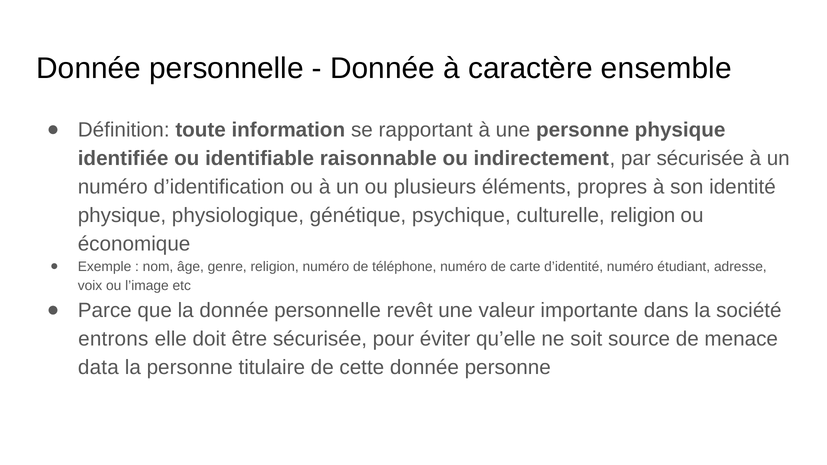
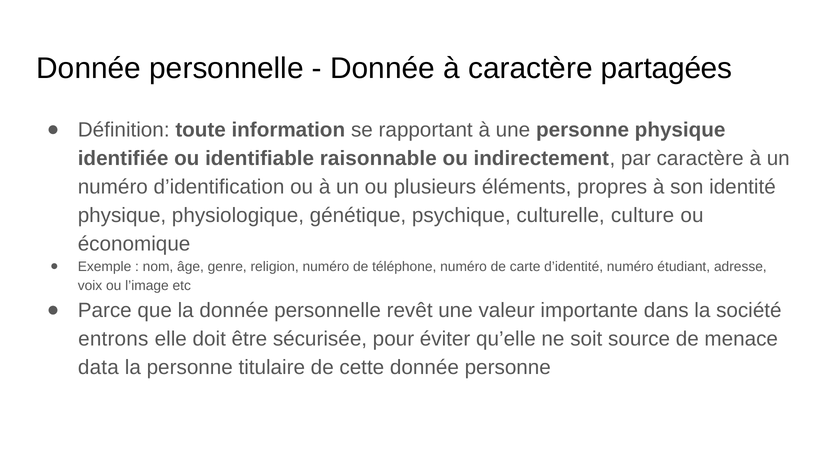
ensemble: ensemble -> partagées
par sécurisée: sécurisée -> caractère
culturelle religion: religion -> culture
